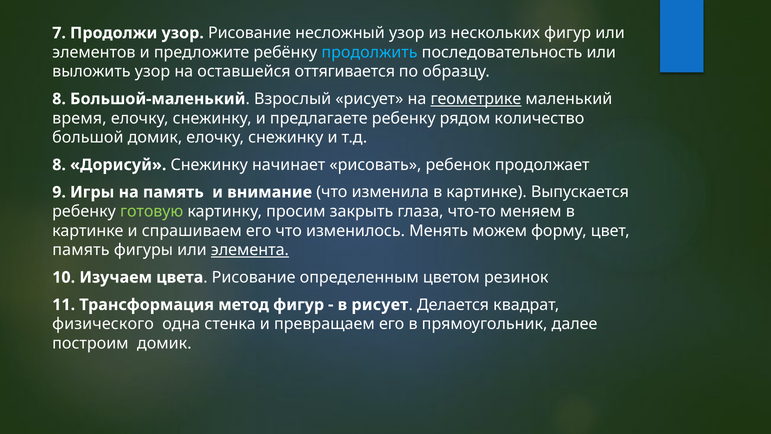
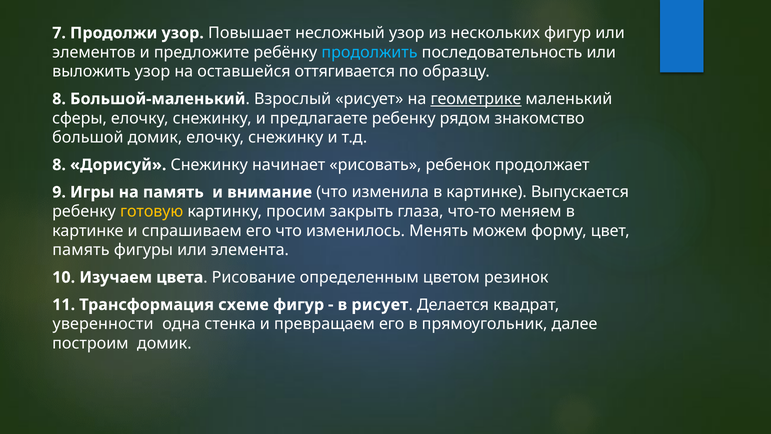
узор Рисование: Рисование -> Повышает
время: время -> сферы
количество: количество -> знакомство
готовую colour: light green -> yellow
элемента underline: present -> none
метод: метод -> схеме
физического: физического -> уверенности
